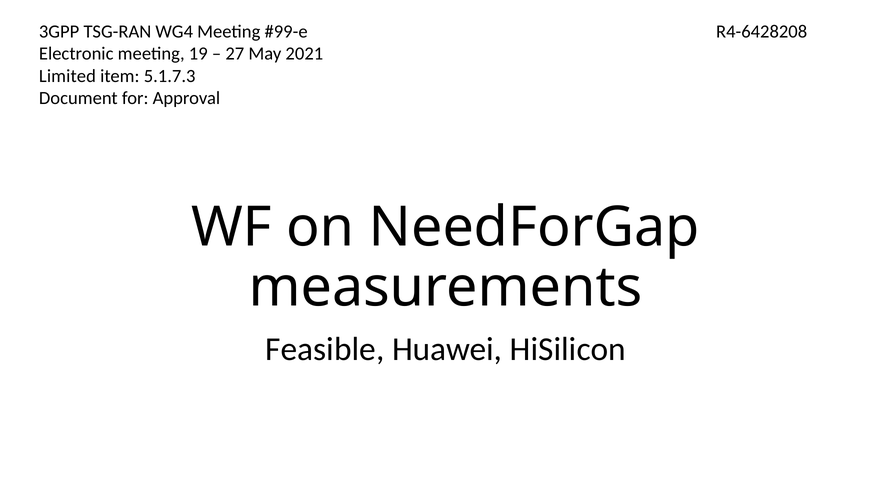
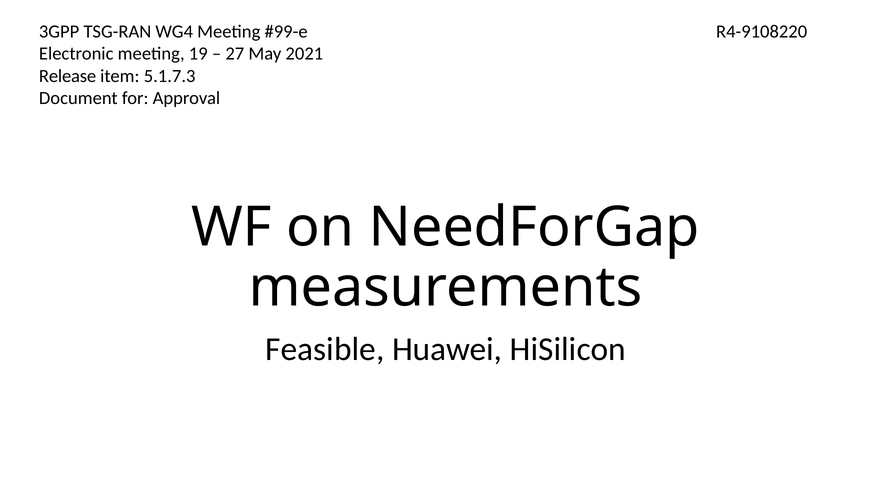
R4-6428208: R4-6428208 -> R4-9108220
Limited: Limited -> Release
